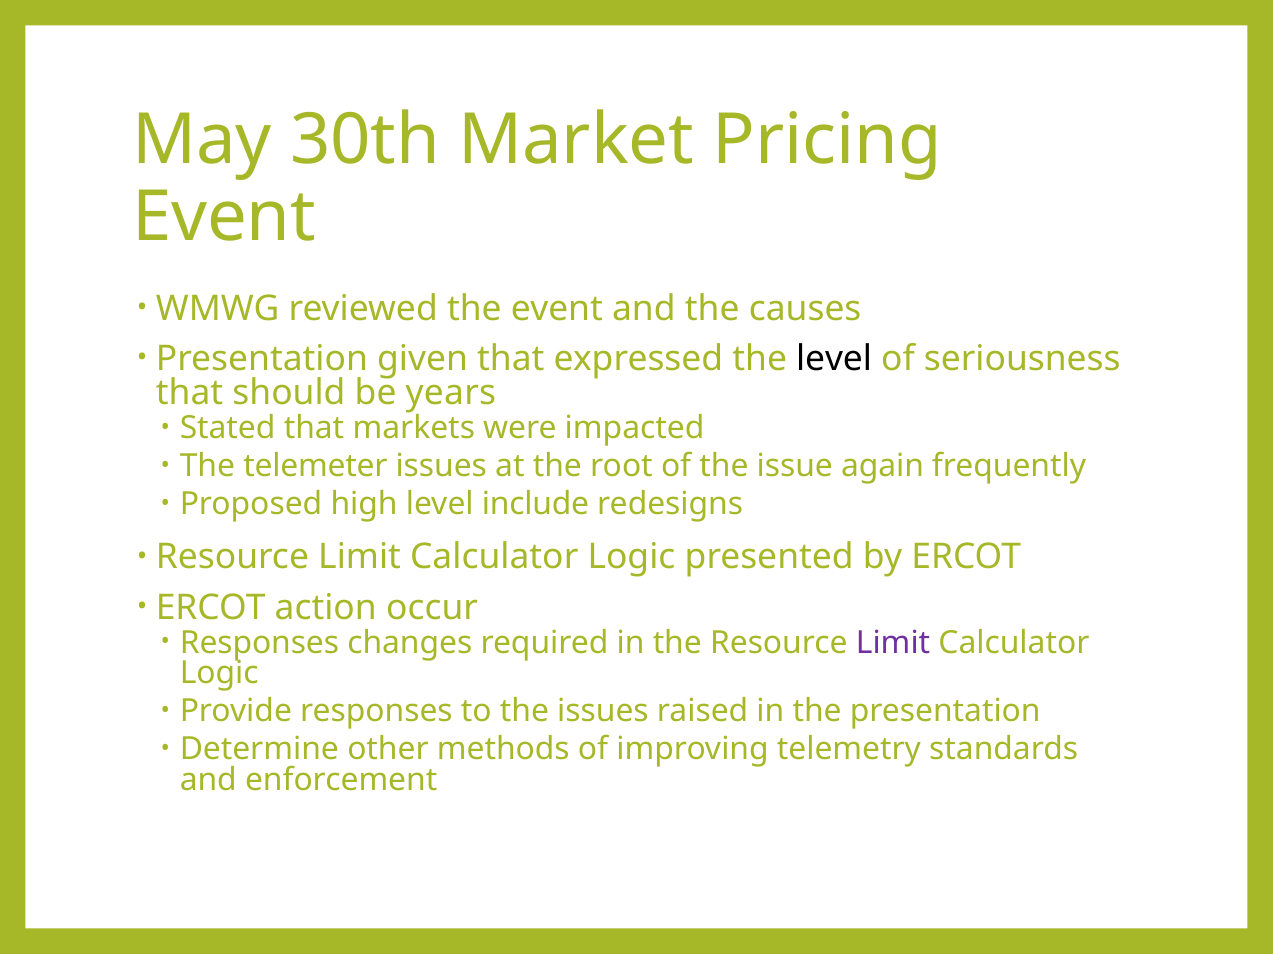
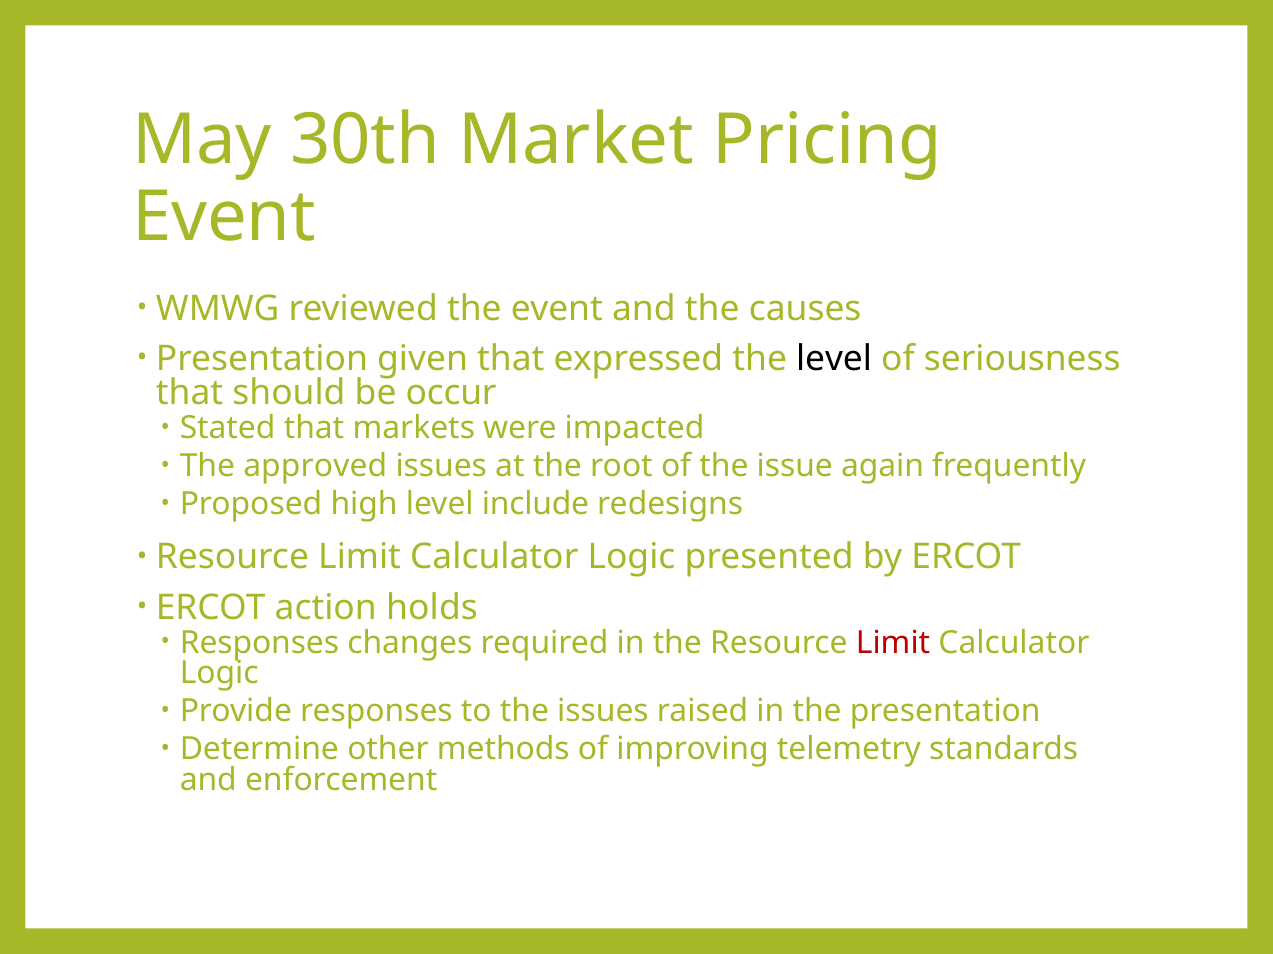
years: years -> occur
telemeter: telemeter -> approved
occur: occur -> holds
Limit at (893, 643) colour: purple -> red
